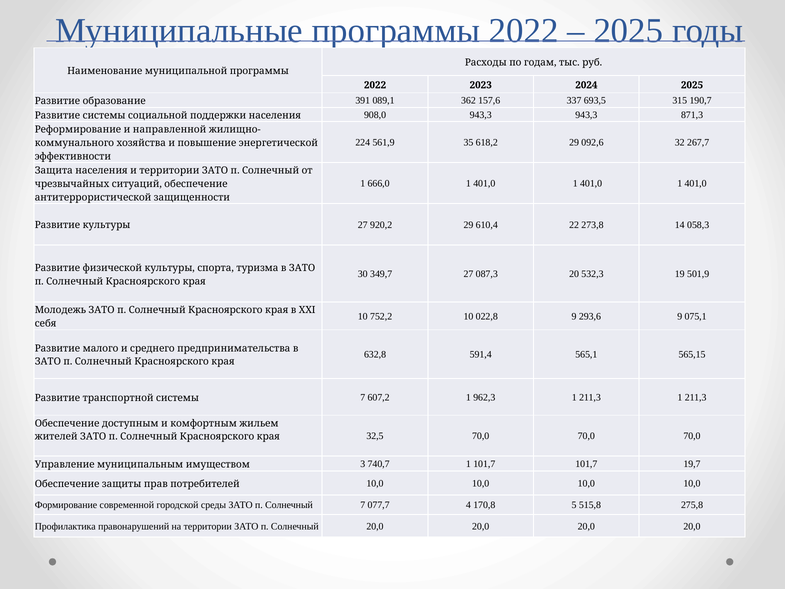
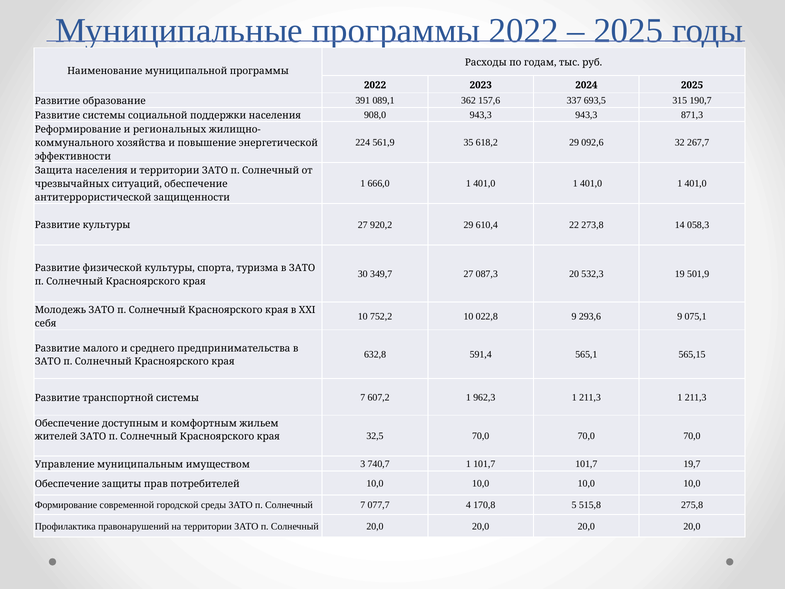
направленной: направленной -> региональных
